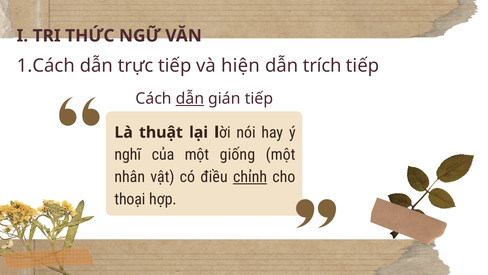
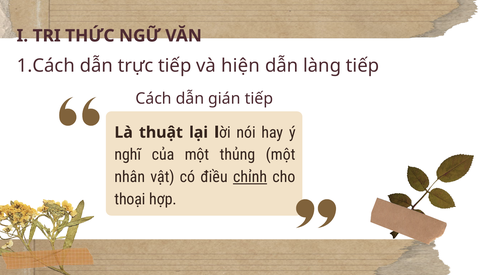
trích: trích -> làng
dẫn at (190, 98) underline: present -> none
giống: giống -> thủng
